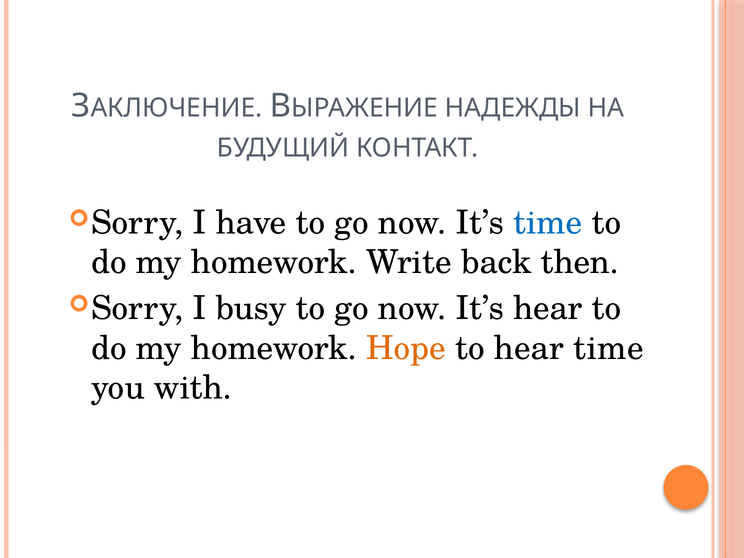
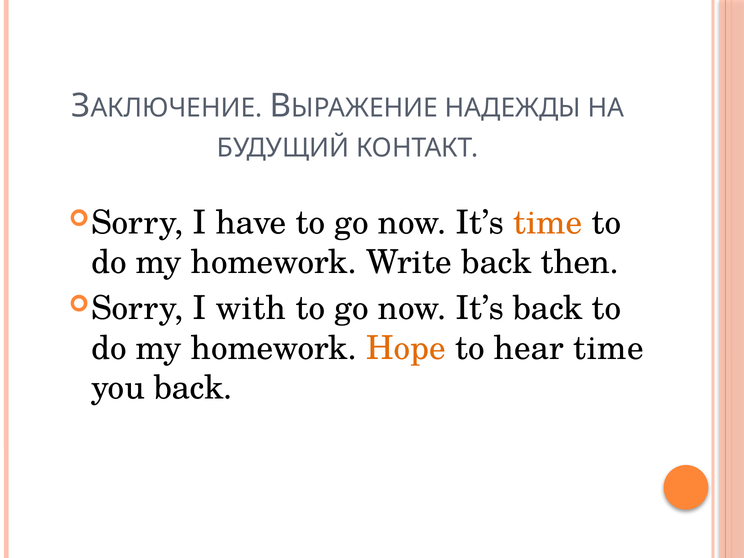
time at (548, 223) colour: blue -> orange
busy: busy -> with
It’s hear: hear -> back
you with: with -> back
